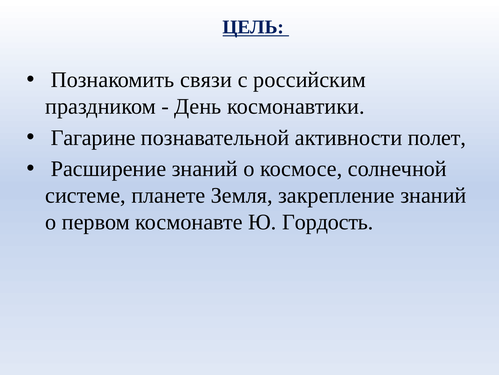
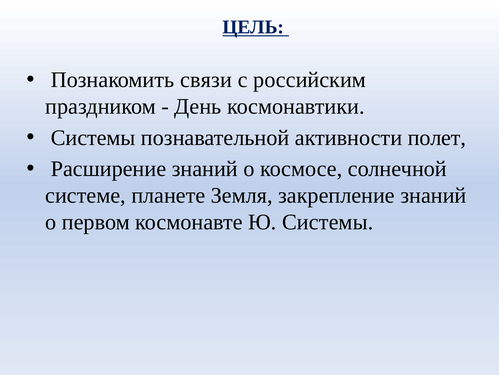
Гагарине at (93, 137): Гагарине -> Системы
Ю Гордость: Гордость -> Системы
